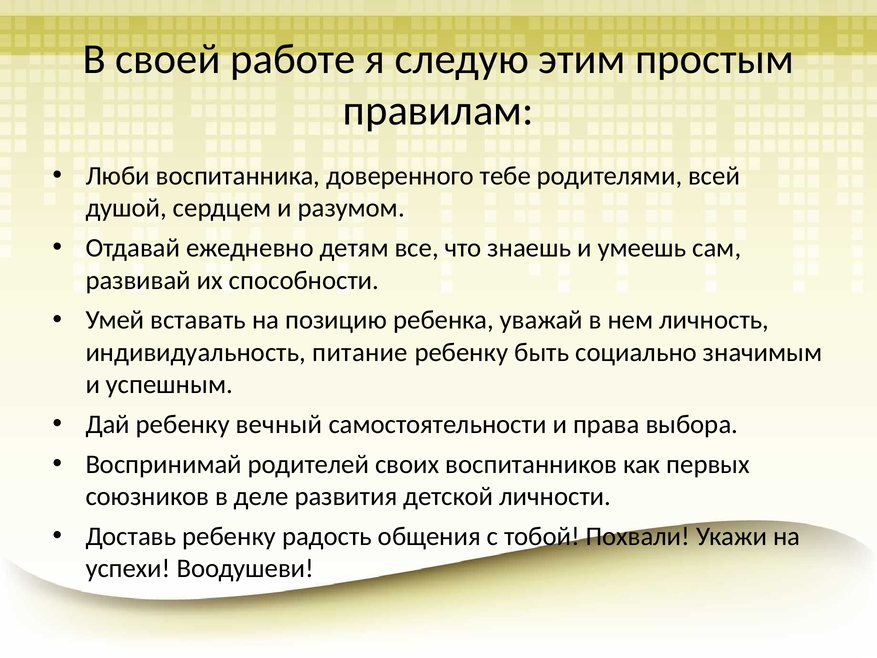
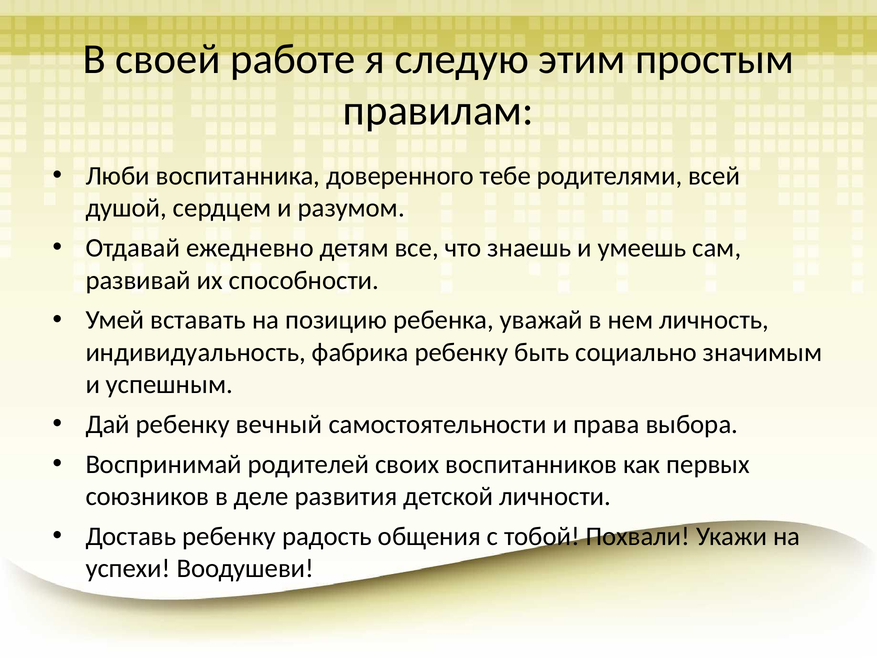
питание: питание -> фабрика
